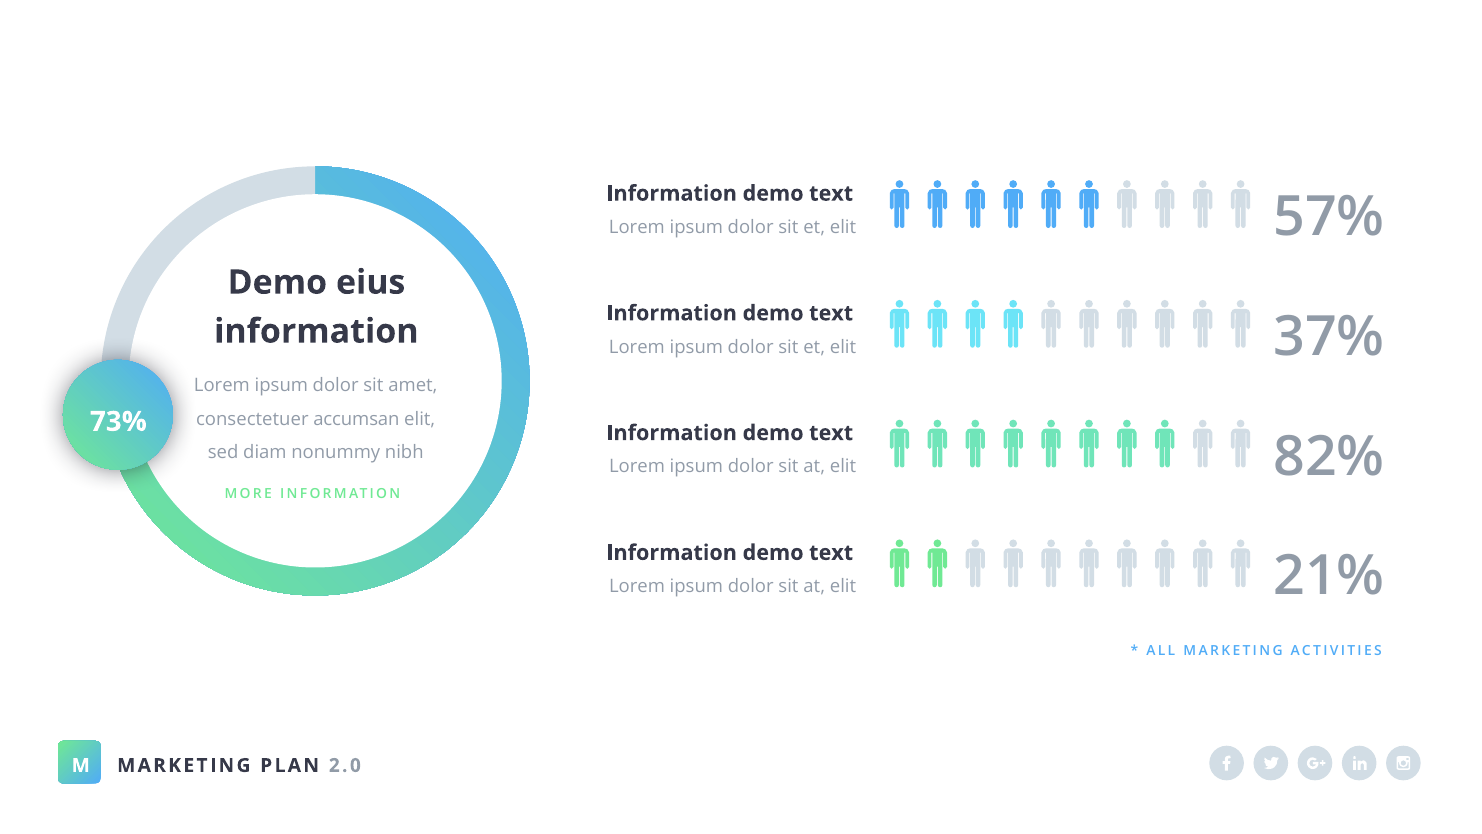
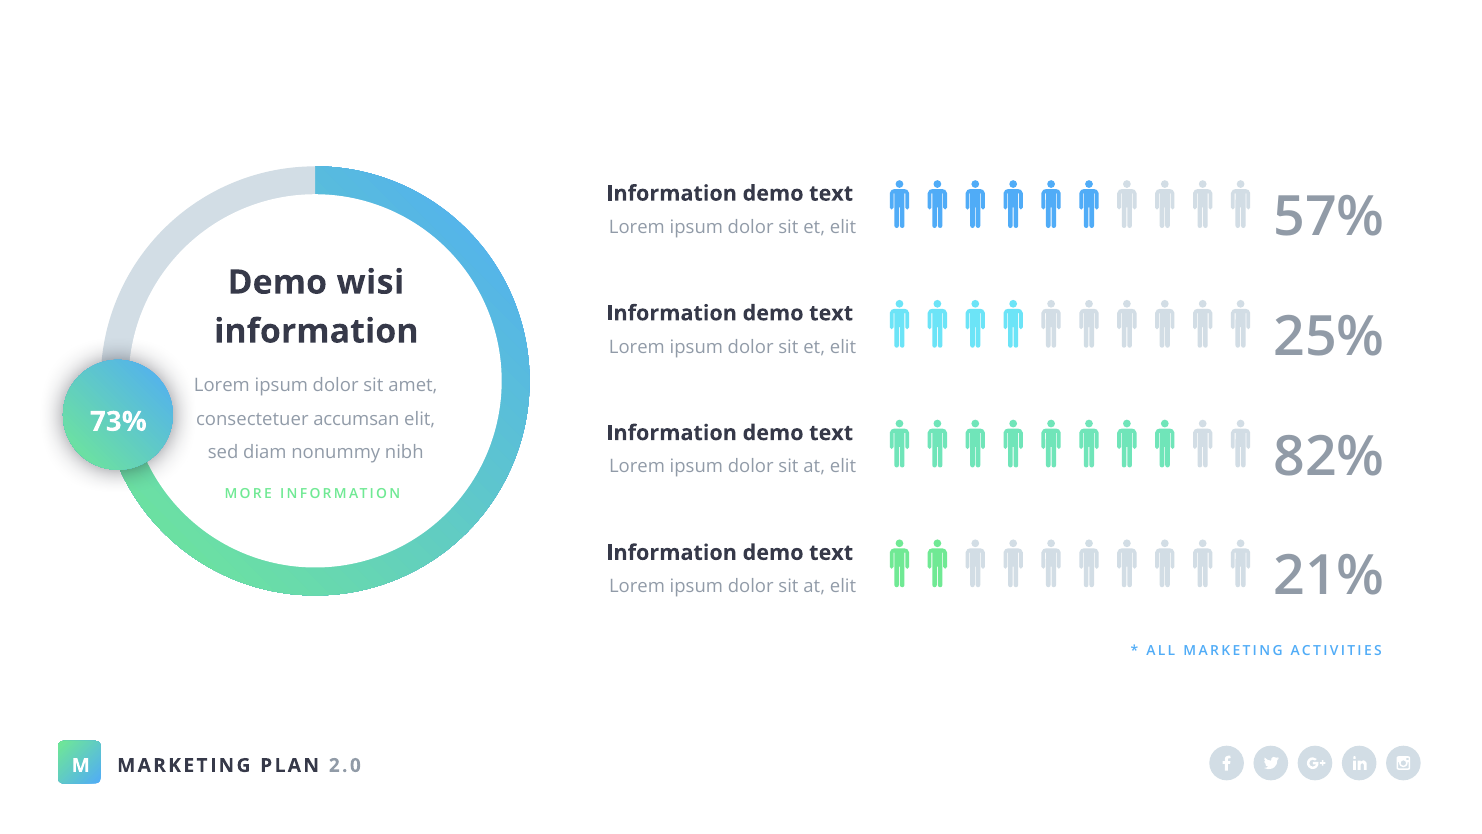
eius: eius -> wisi
37%: 37% -> 25%
